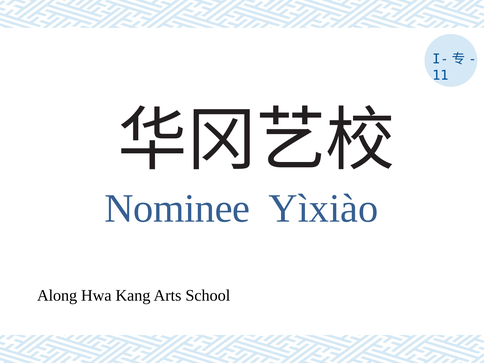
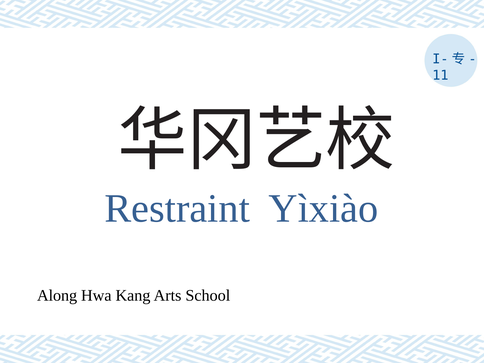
Nominee: Nominee -> Restraint
